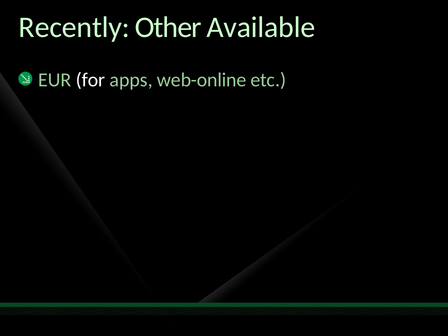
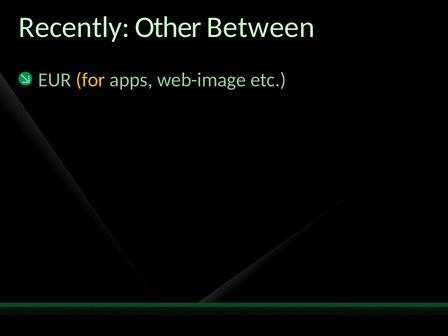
Available: Available -> Between
for colour: white -> yellow
web-online: web-online -> web-image
